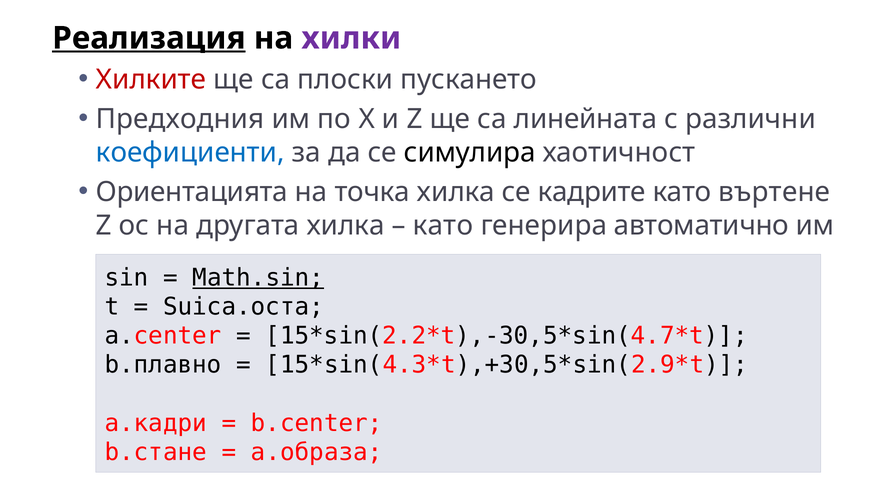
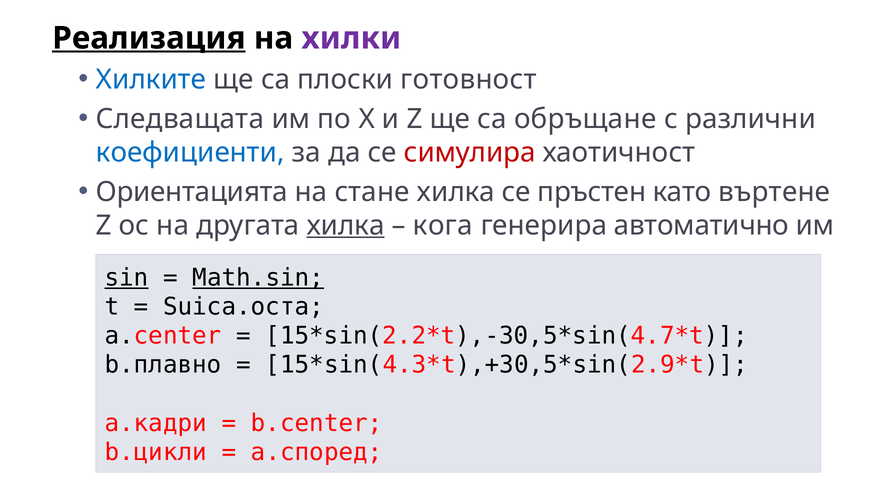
Хилките colour: red -> blue
пускането: пускането -> готовност
Предходния: Предходния -> Следващата
линейната: линейната -> обръщане
симулира colour: black -> red
точка: точка -> стане
кадрите: кадрите -> пръстен
хилка at (346, 225) underline: none -> present
като at (443, 225): като -> кога
sin underline: none -> present
b.стане: b.стане -> b.цикли
a.образа: a.образа -> a.според
